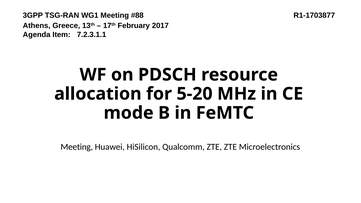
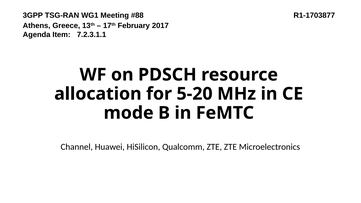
Meeting at (77, 147): Meeting -> Channel
